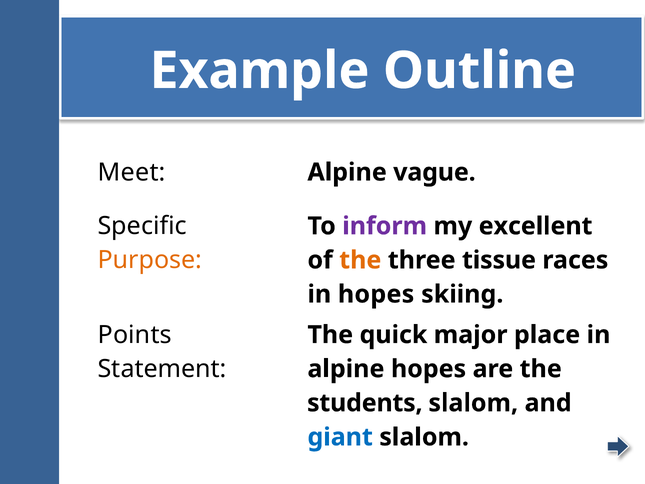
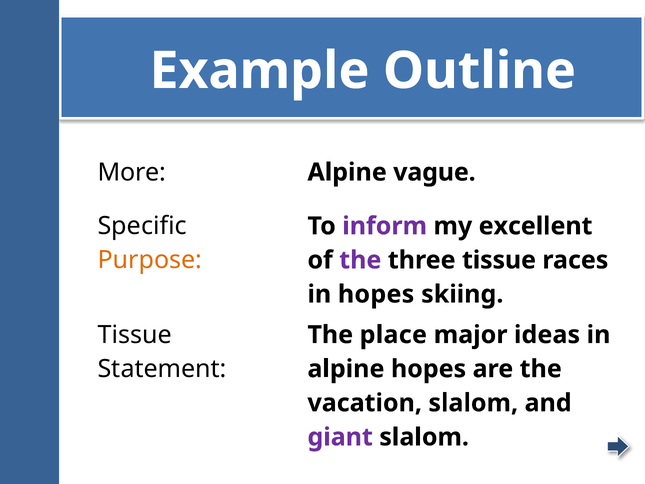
Meet: Meet -> More
the at (360, 260) colour: orange -> purple
Points at (135, 335): Points -> Tissue
quick: quick -> place
place: place -> ideas
students: students -> vacation
giant colour: blue -> purple
